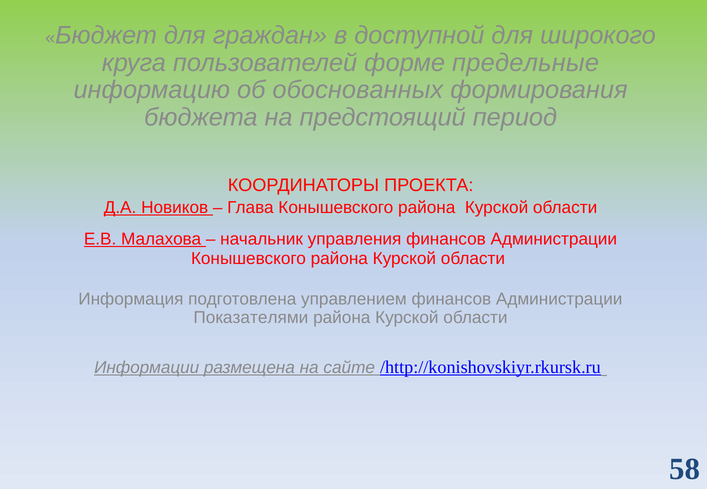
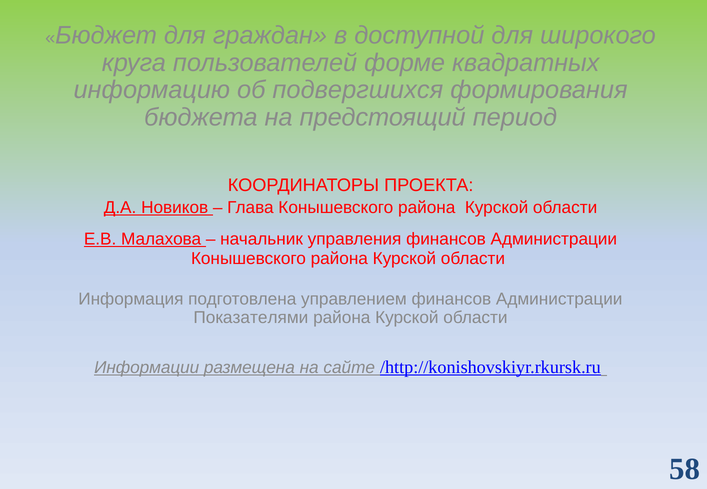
предельные: предельные -> квадратных
обоснованных: обоснованных -> подвергшихся
